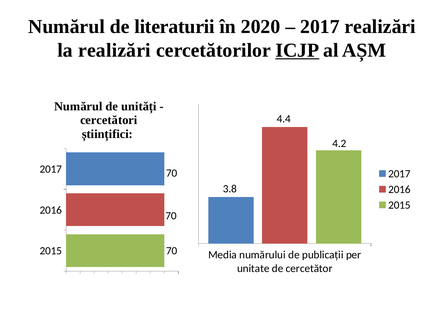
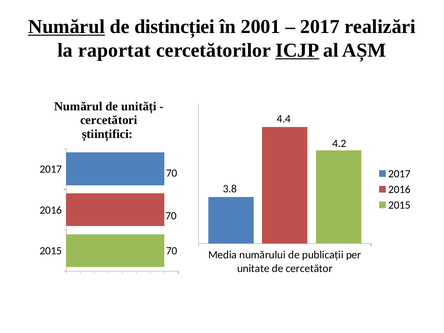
Numărul at (66, 27) underline: none -> present
literaturii: literaturii -> distincției
2020: 2020 -> 2001
la realizări: realizări -> raportat
